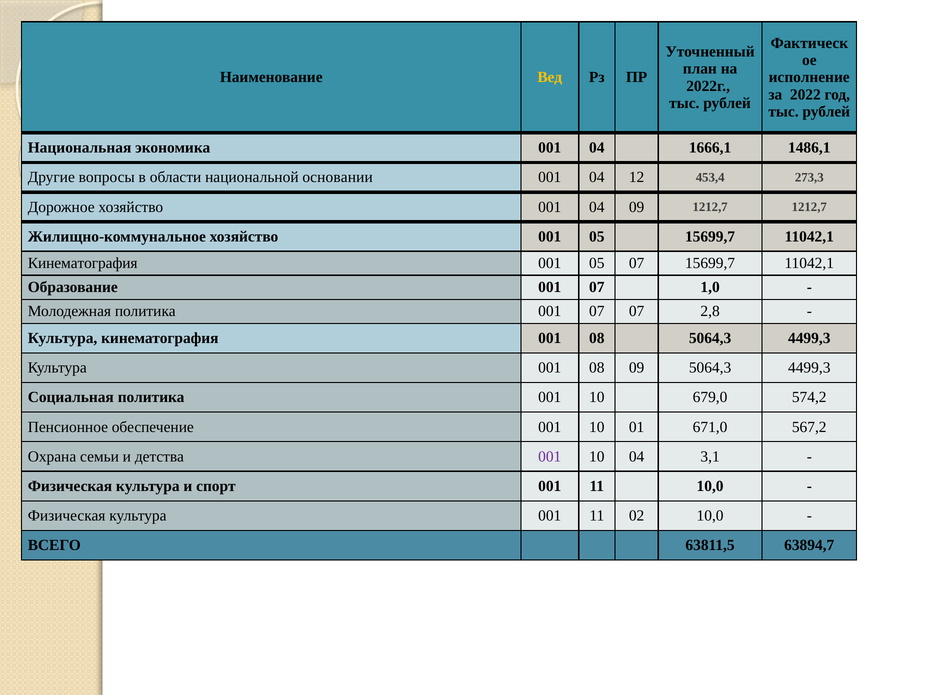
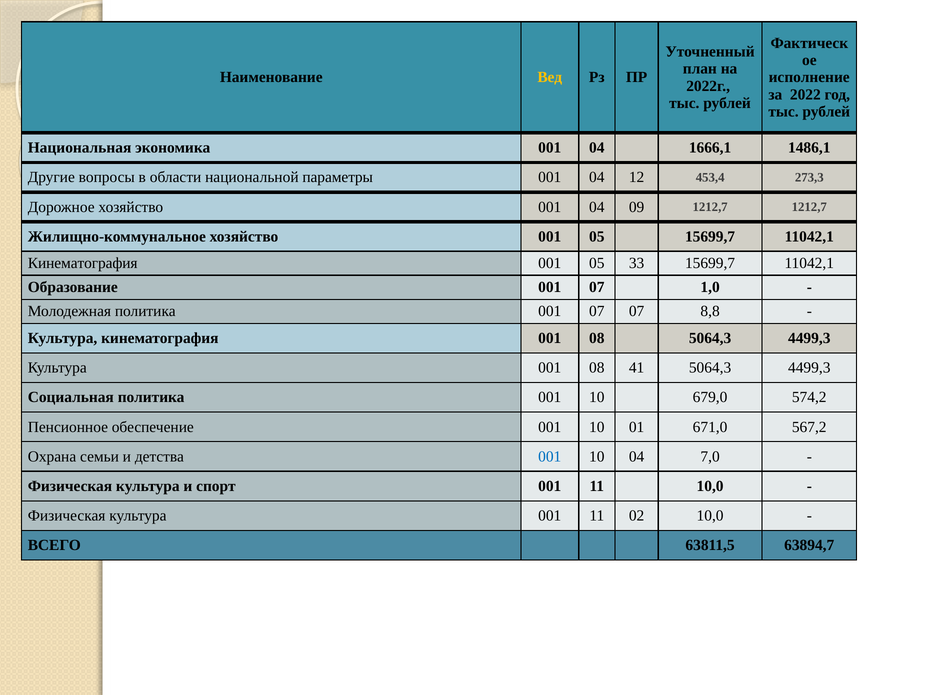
основании: основании -> параметры
05 07: 07 -> 33
2,8: 2,8 -> 8,8
08 09: 09 -> 41
001 at (550, 456) colour: purple -> blue
3,1: 3,1 -> 7,0
